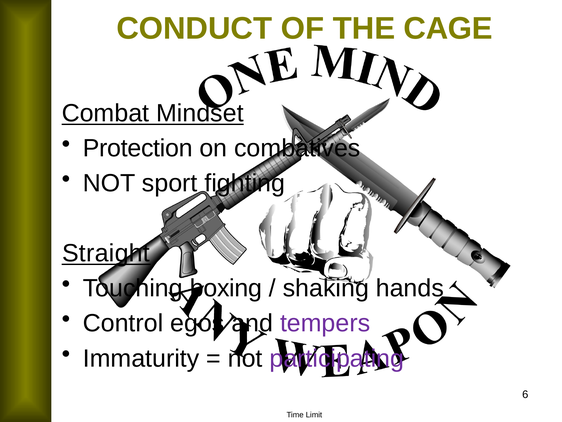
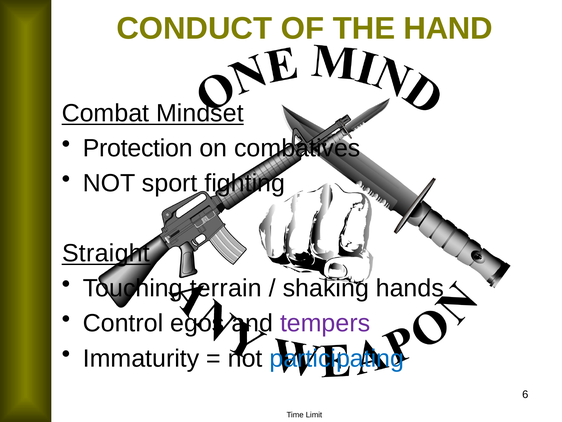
CAGE: CAGE -> HAND
boxing: boxing -> terrain
participating colour: purple -> blue
